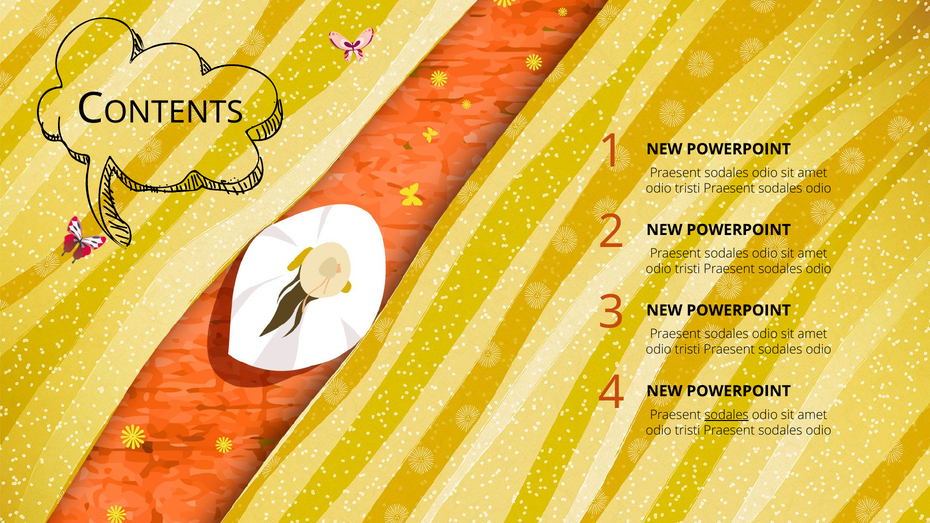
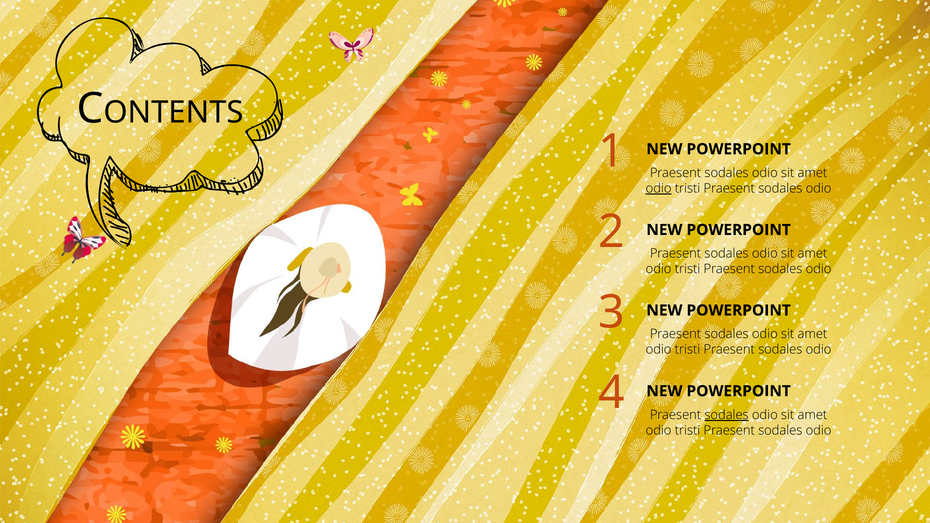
odio at (659, 188) underline: none -> present
